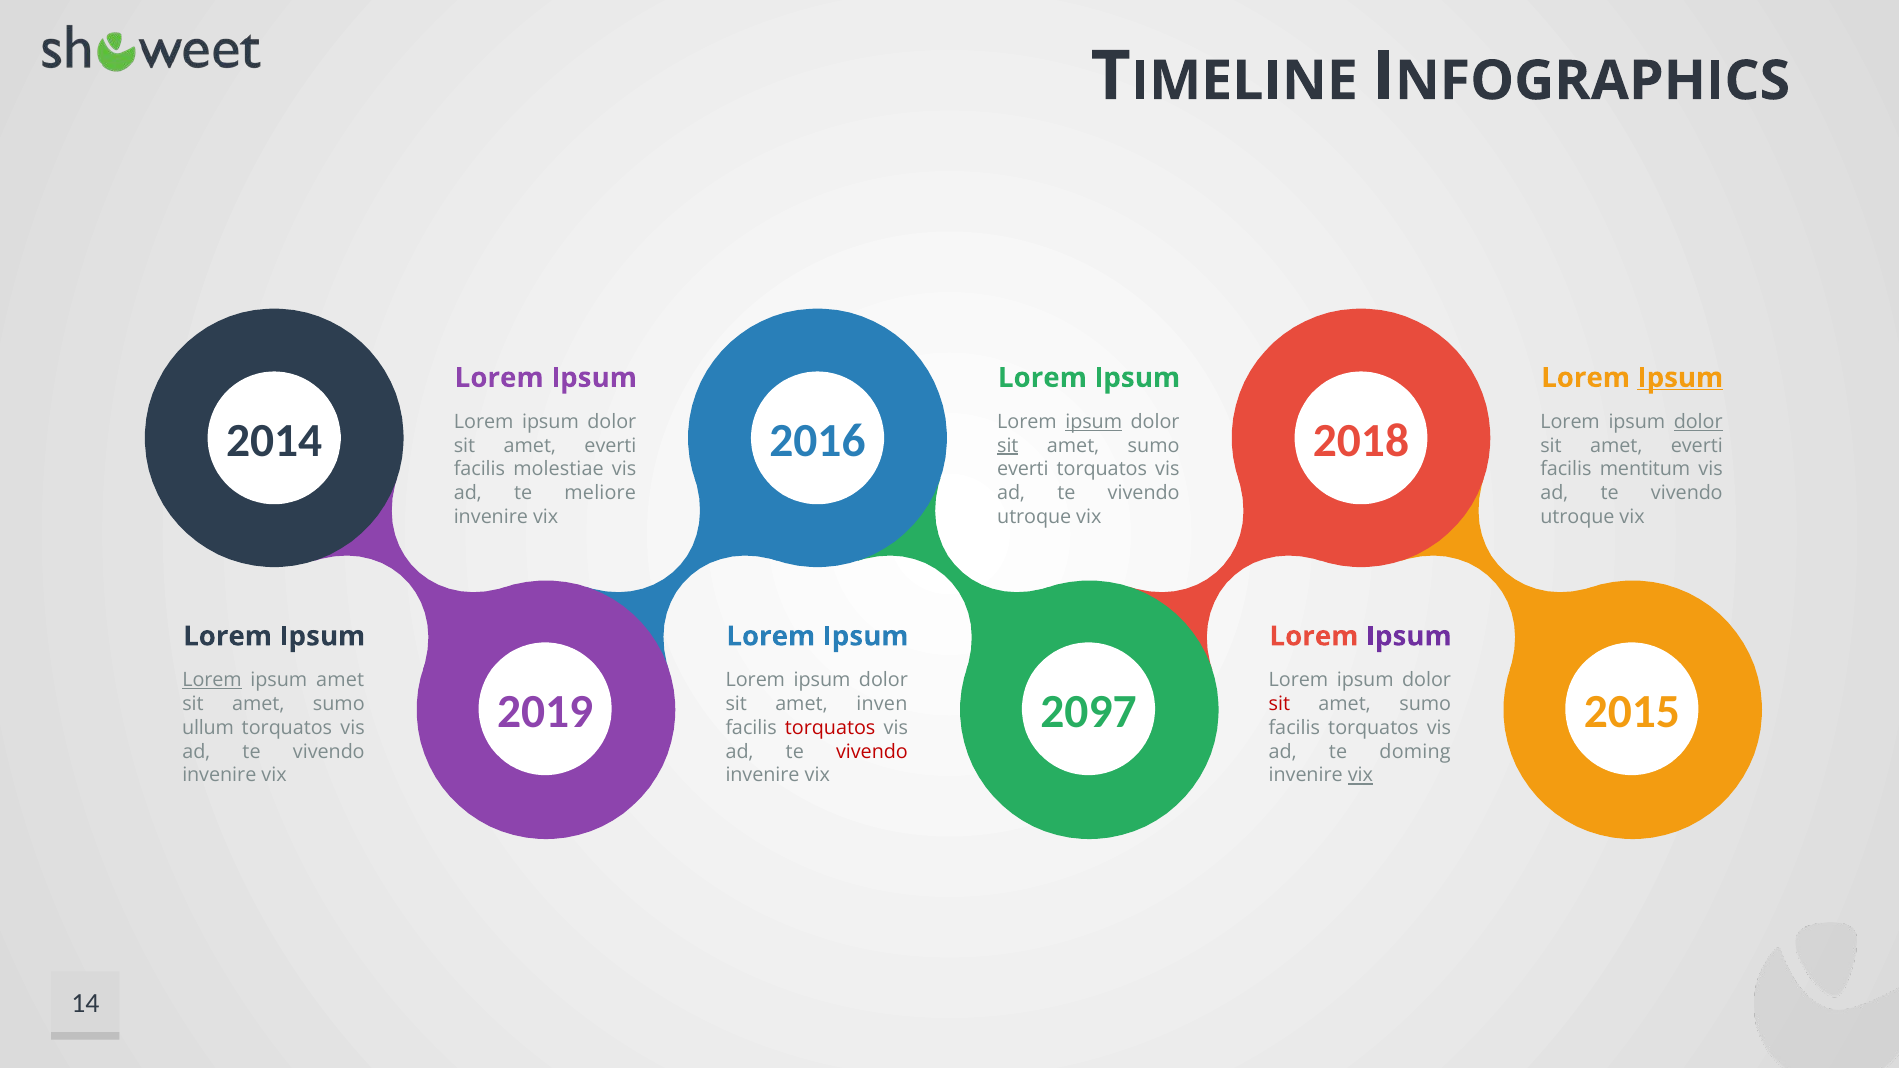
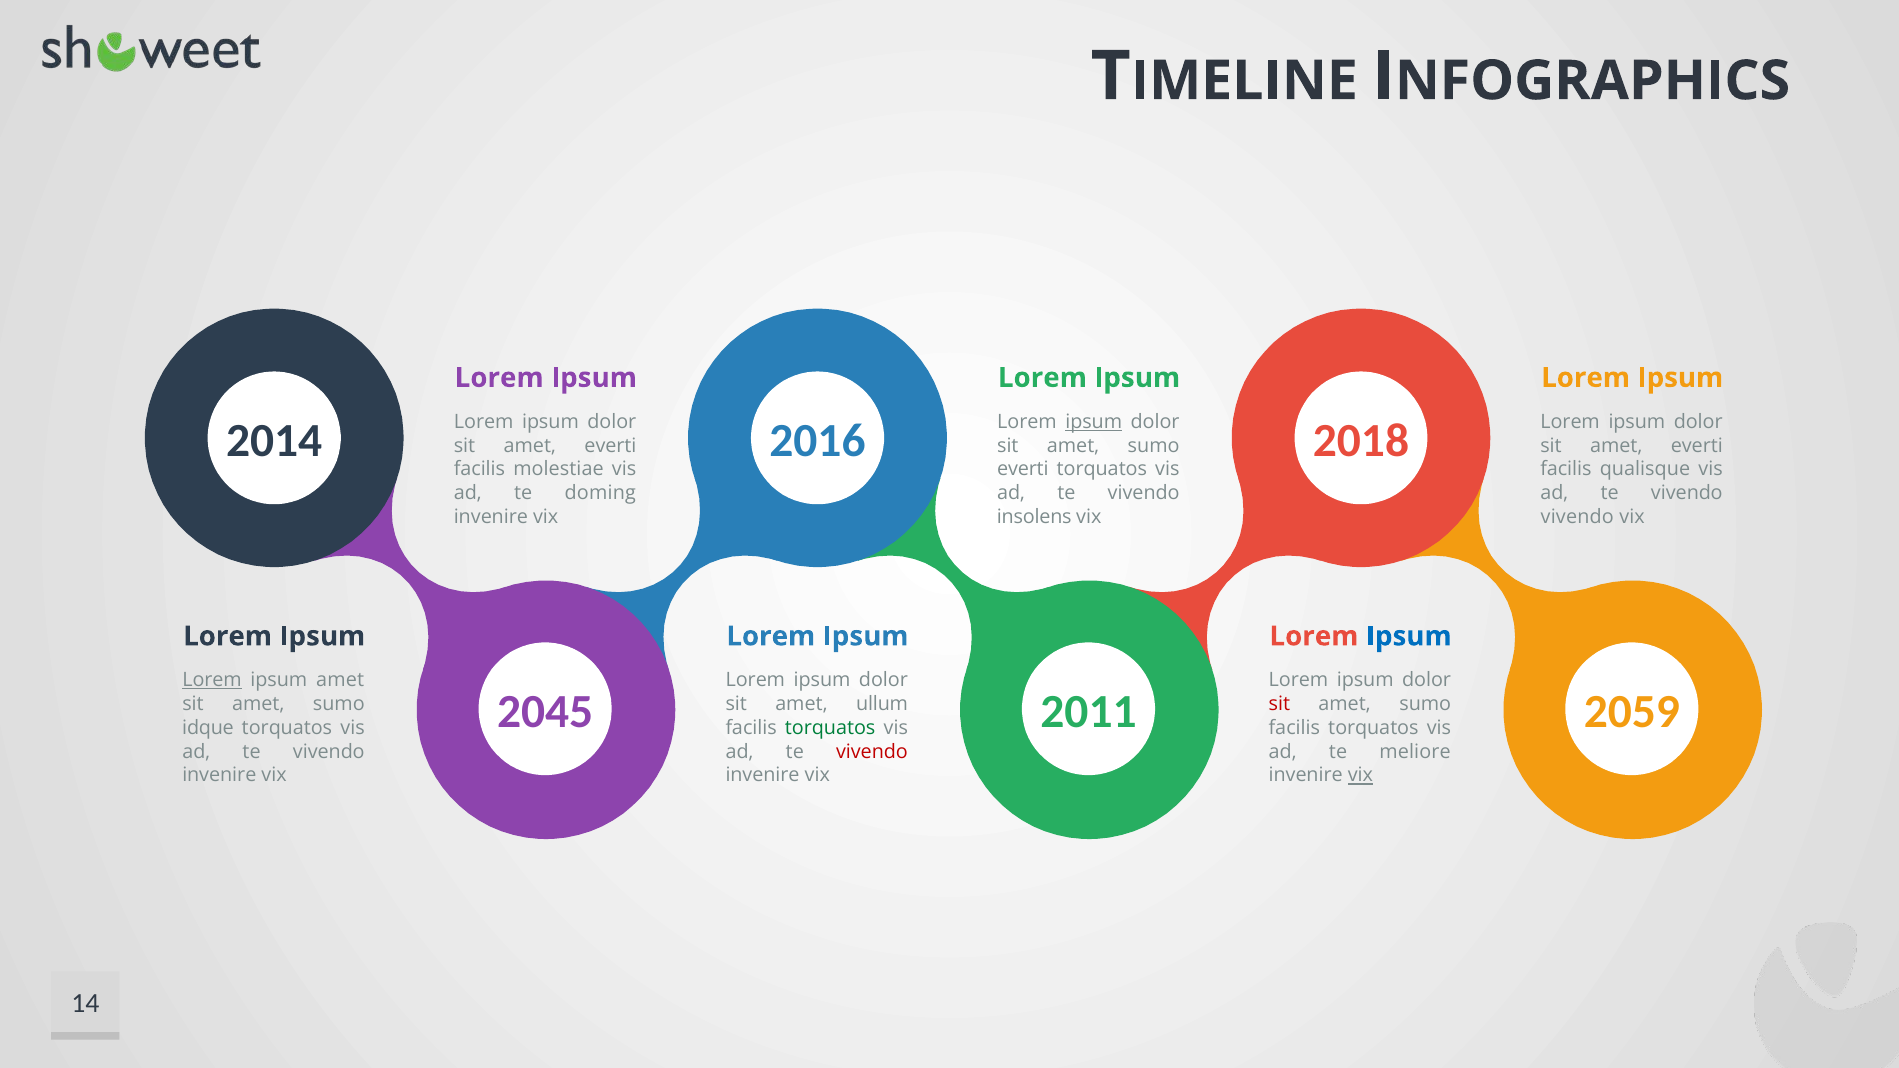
Ipsum at (1680, 378) underline: present -> none
dolor at (1698, 422) underline: present -> none
sit at (1008, 446) underline: present -> none
mentitum: mentitum -> qualisque
meliore: meliore -> doming
utroque at (1034, 517): utroque -> insolens
utroque at (1577, 517): utroque -> vivendo
Ipsum at (1409, 636) colour: purple -> blue
2019: 2019 -> 2045
2097: 2097 -> 2011
2015: 2015 -> 2059
inven: inven -> ullum
ullum: ullum -> idque
torquatos at (830, 728) colour: red -> green
doming: doming -> meliore
